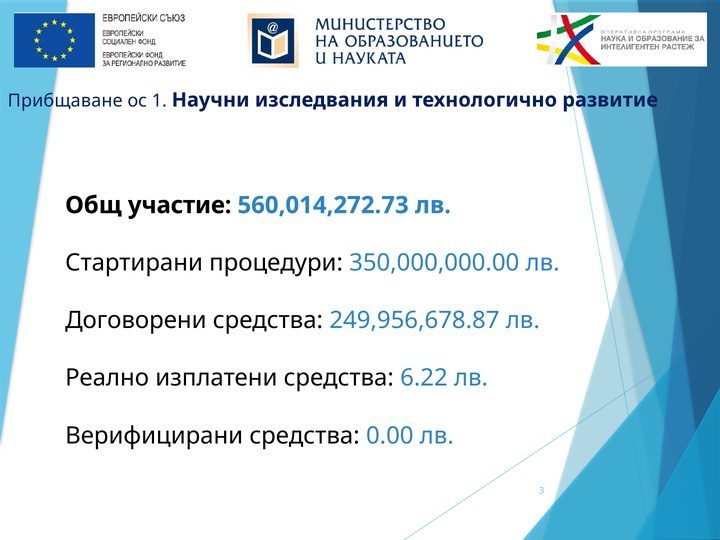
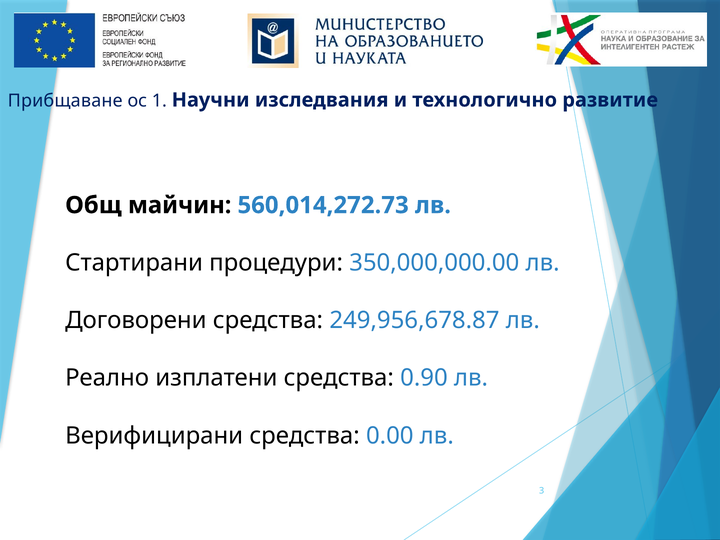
участие: участие -> майчин
6.22: 6.22 -> 0.90
